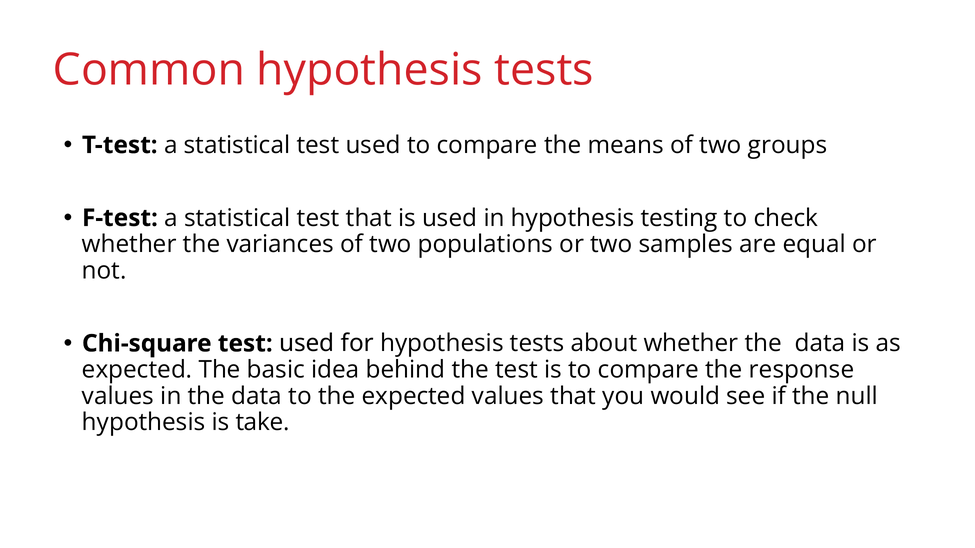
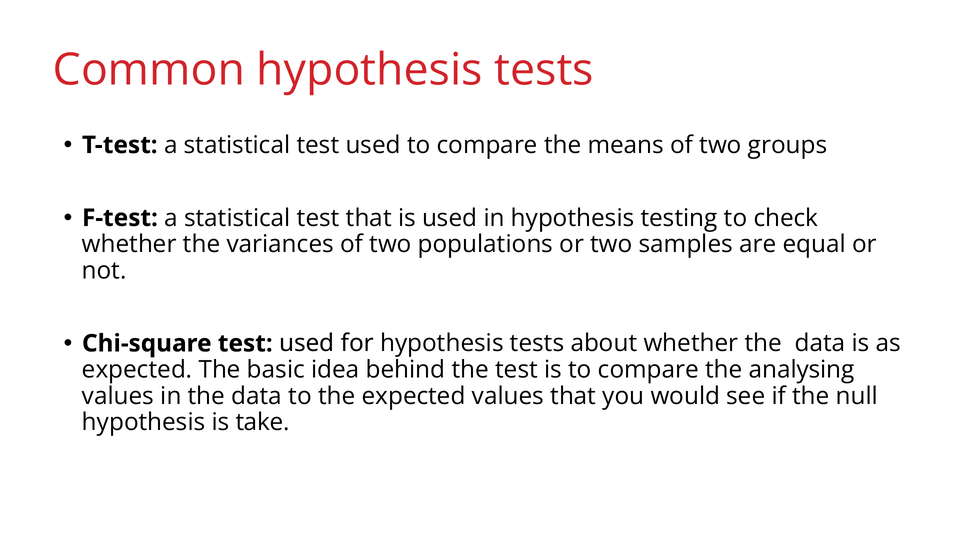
response: response -> analysing
